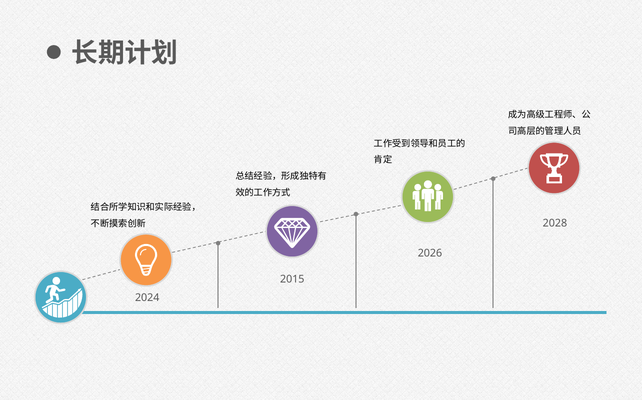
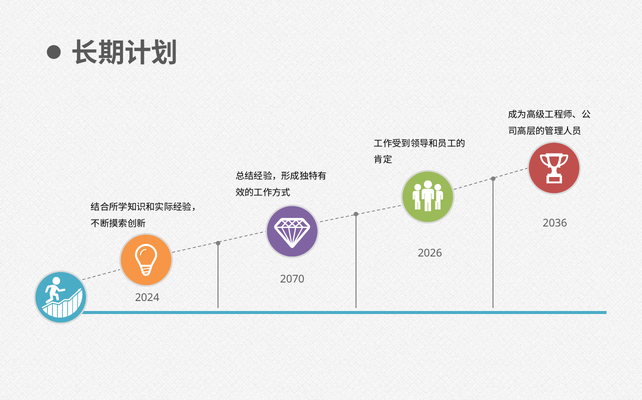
2028: 2028 -> 2036
2015: 2015 -> 2070
